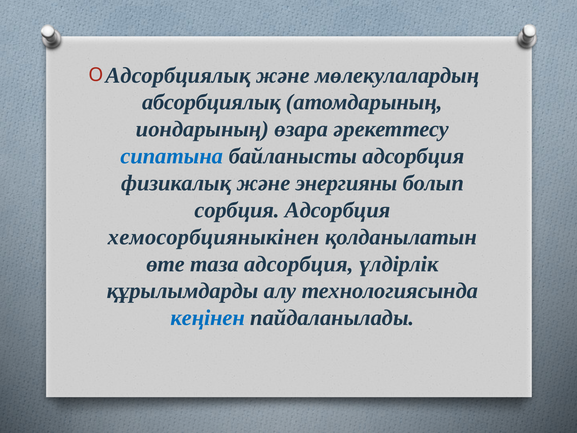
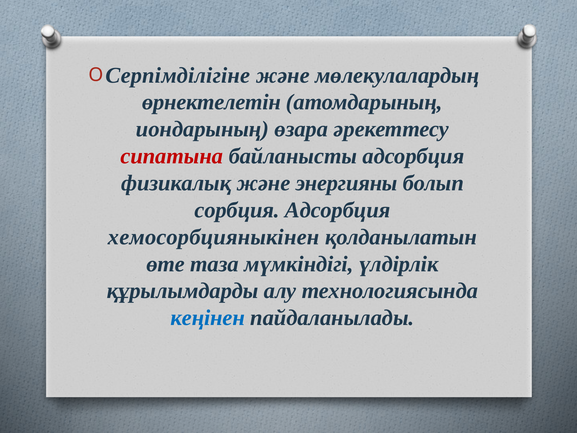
Адсорбциялық: Адсорбциялық -> Серпімділігіне
абсорбциялық: абсорбциялық -> өрнектелетін
сипатына colour: blue -> red
таза адсорбция: адсорбция -> мүмкіндігі
